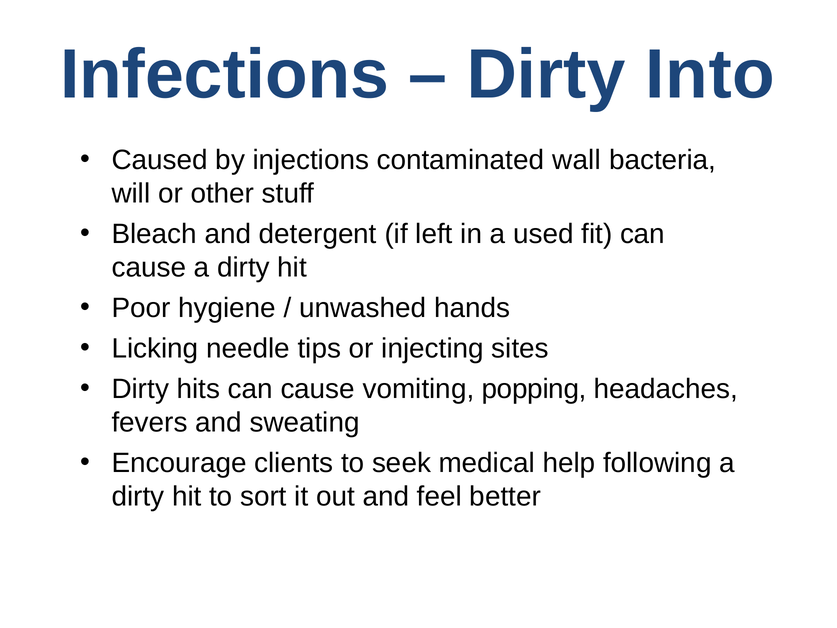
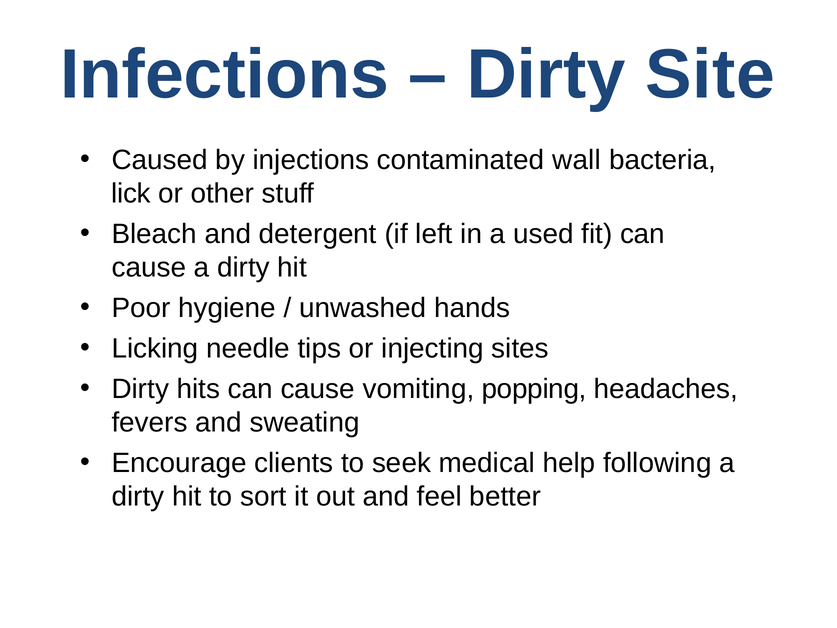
Into: Into -> Site
will: will -> lick
